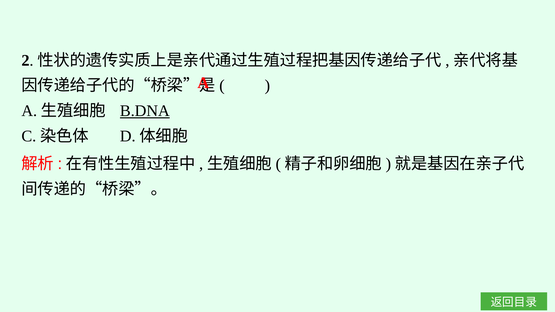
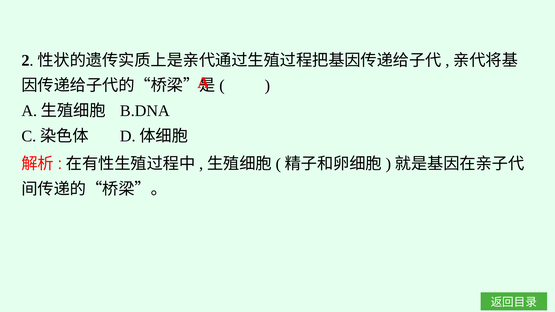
B.DNA underline: present -> none
